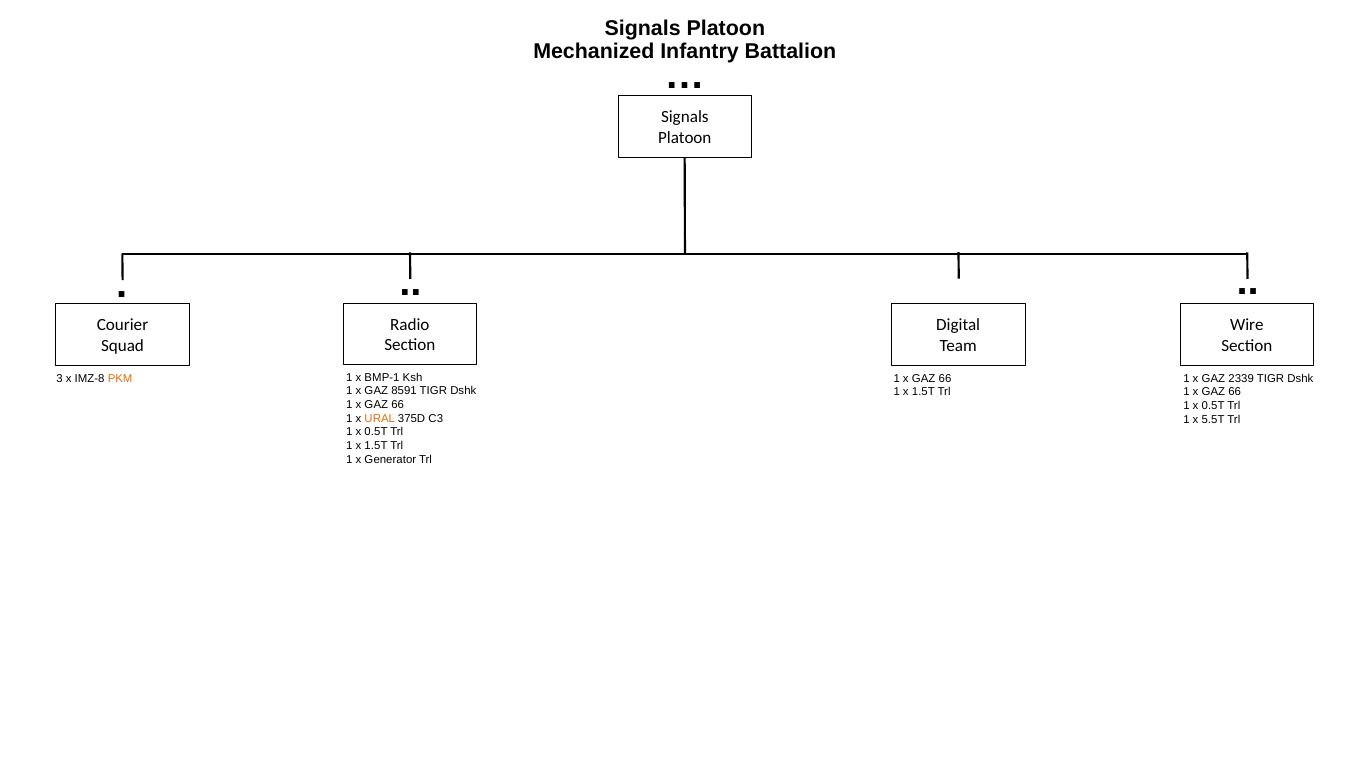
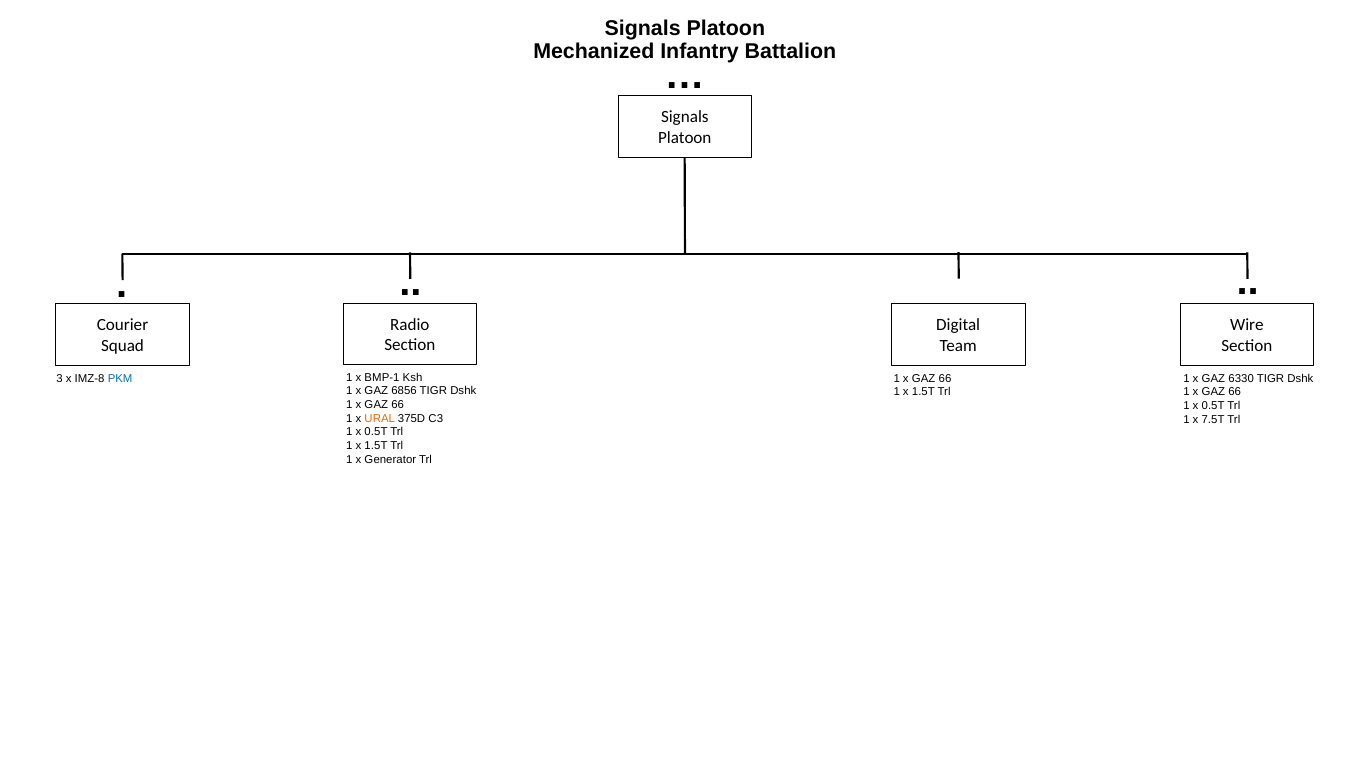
PKM colour: orange -> blue
2339: 2339 -> 6330
8591: 8591 -> 6856
5.5T: 5.5T -> 7.5T
